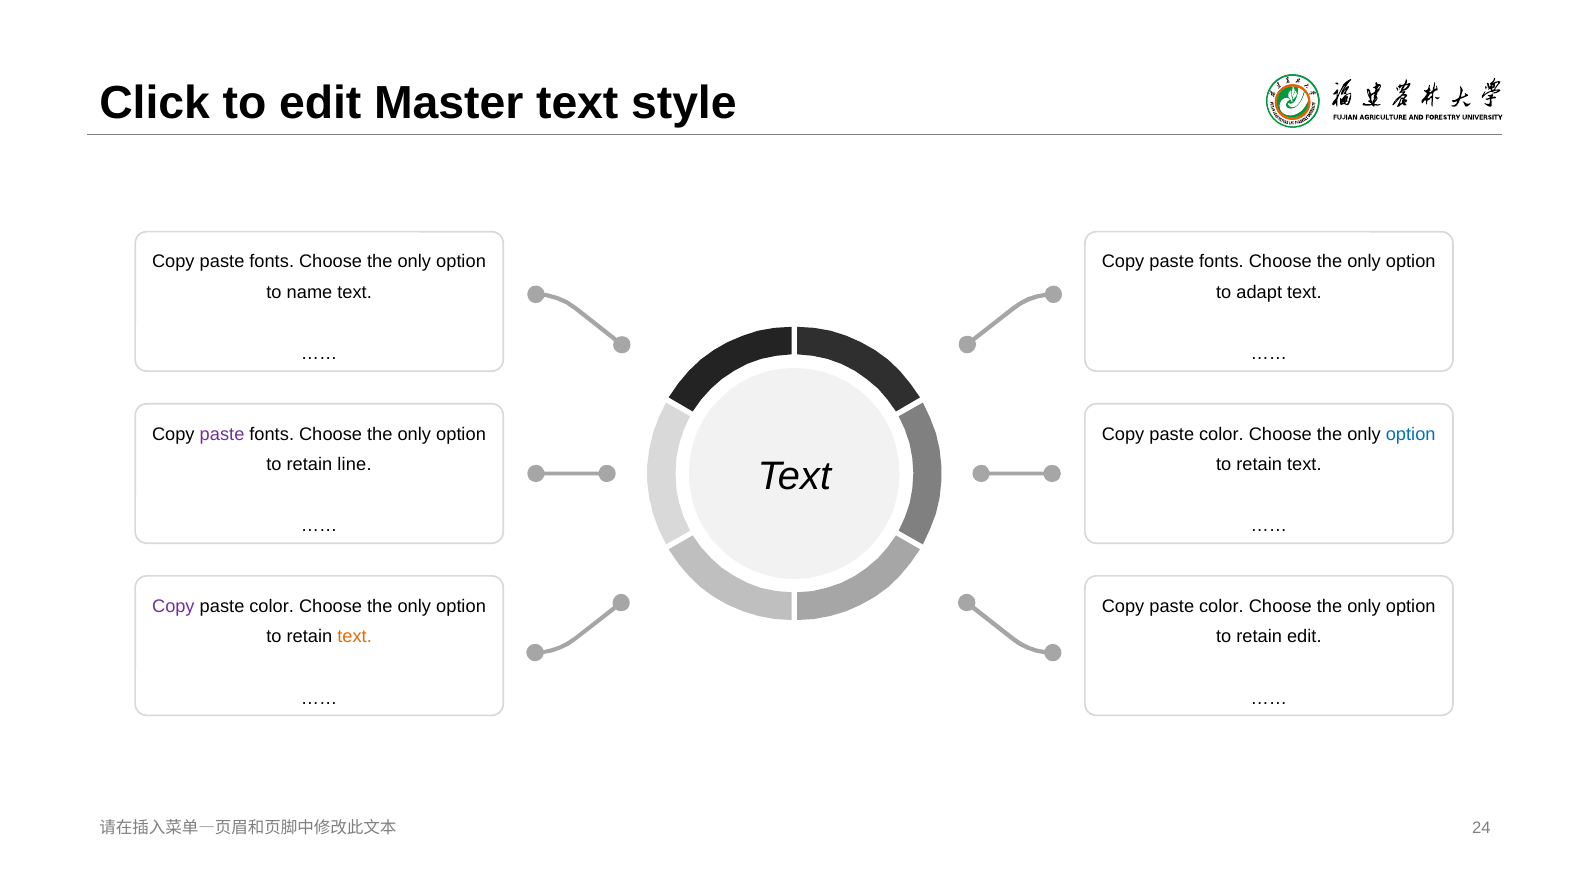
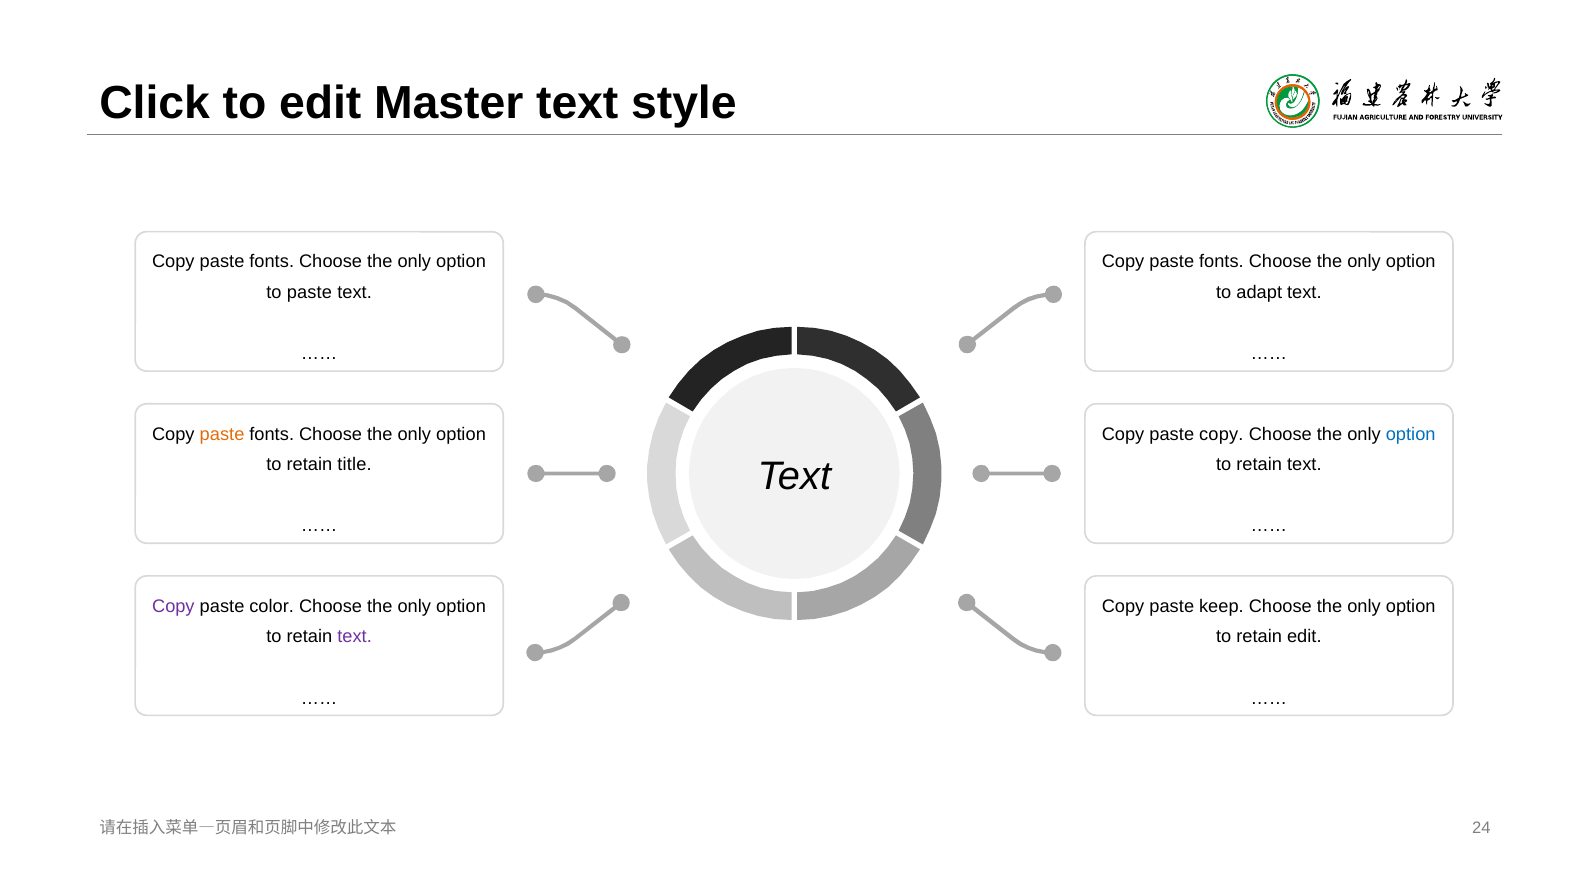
to name: name -> paste
paste at (222, 434) colour: purple -> orange
color at (1221, 434): color -> copy
line: line -> title
color at (1221, 606): color -> keep
text at (355, 637) colour: orange -> purple
